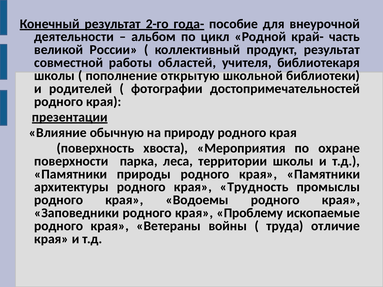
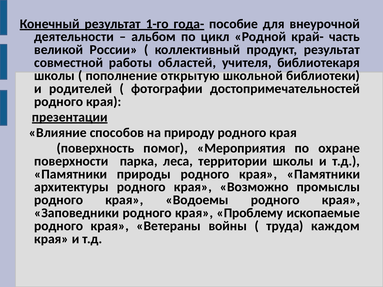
2-го: 2-го -> 1-го
обычную: обычную -> способов
хвоста: хвоста -> помог
Трудность: Трудность -> Возможно
отличие: отличие -> каждом
